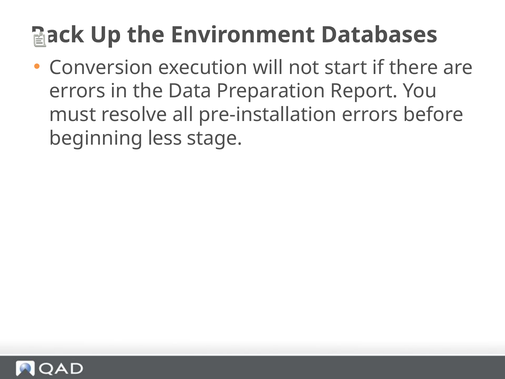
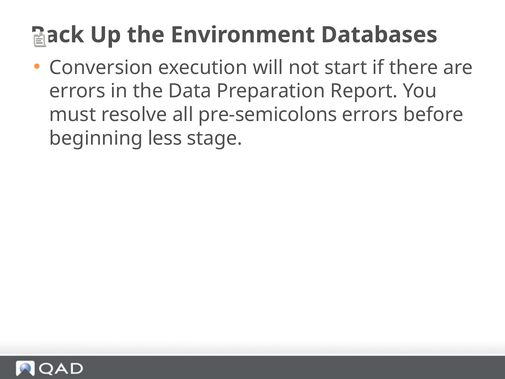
pre-installation: pre-installation -> pre-semicolons
